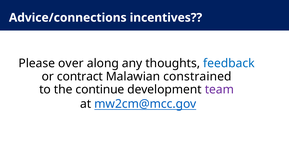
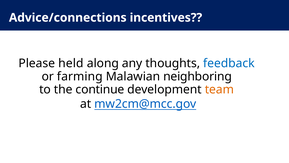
over: over -> held
contract: contract -> farming
constrained: constrained -> neighboring
team colour: purple -> orange
